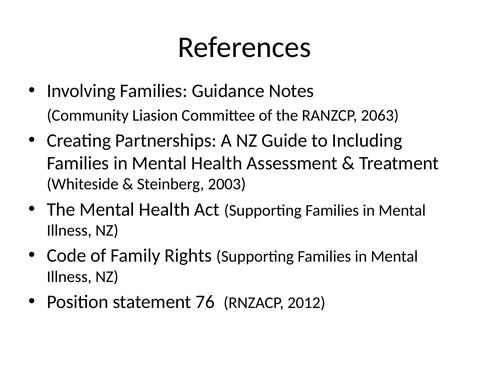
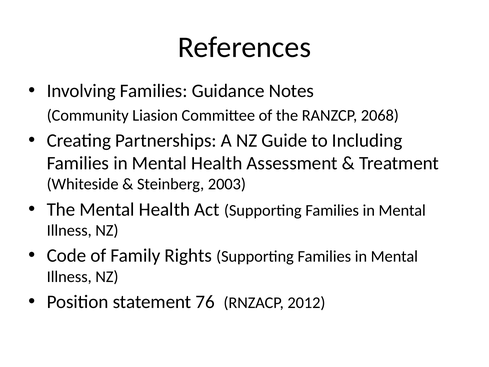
2063: 2063 -> 2068
